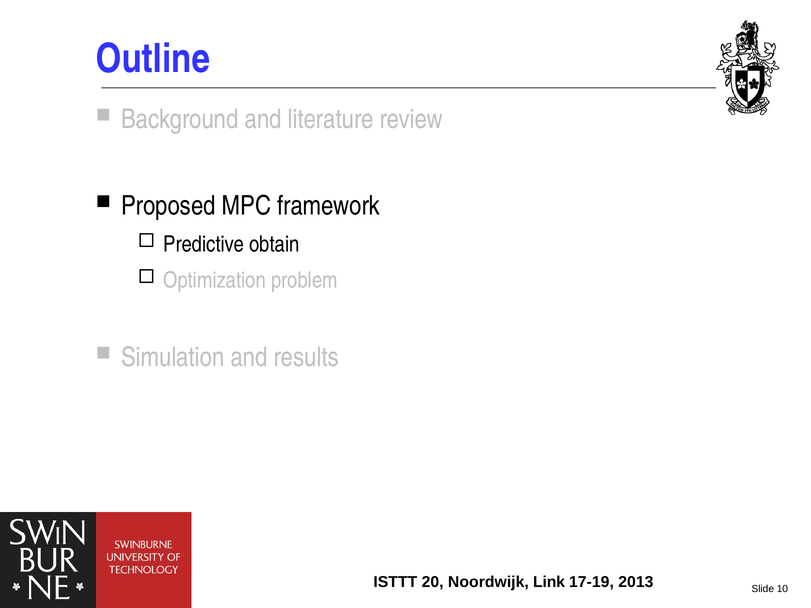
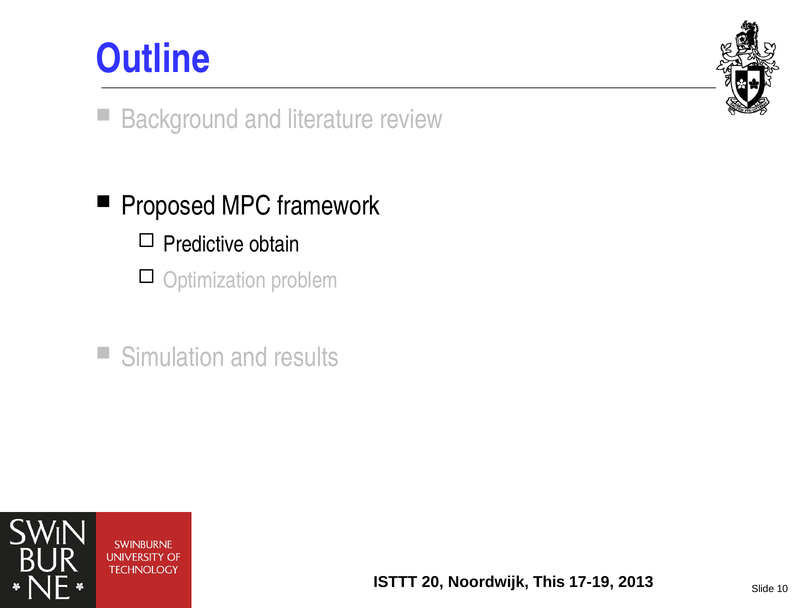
Link: Link -> This
